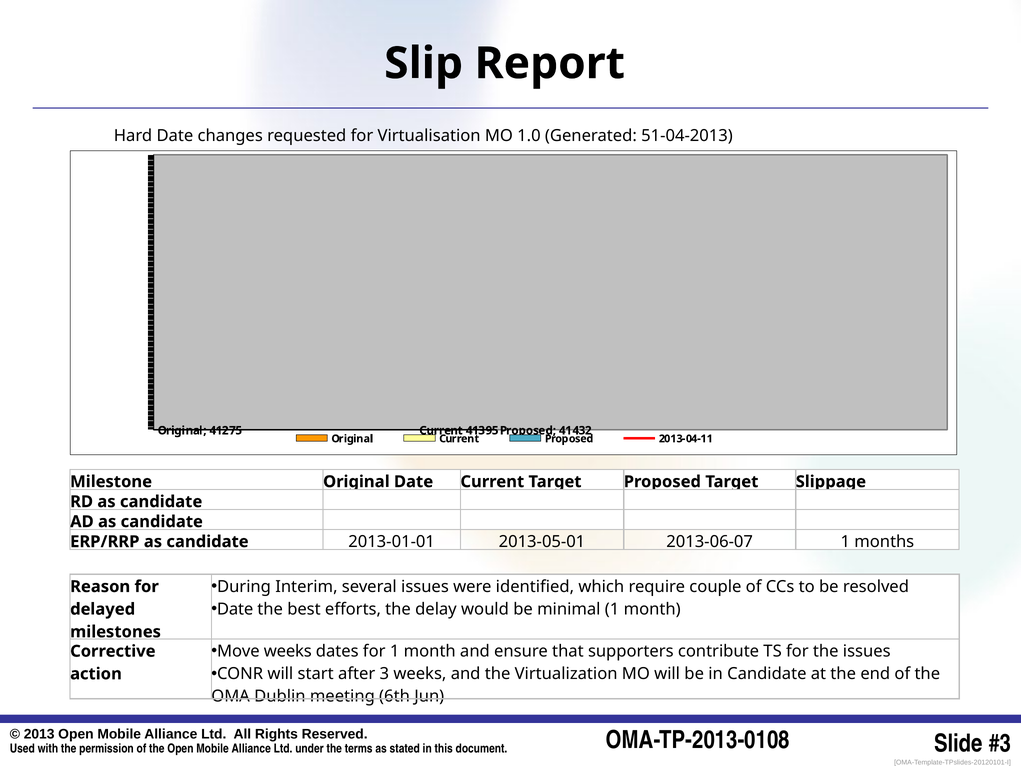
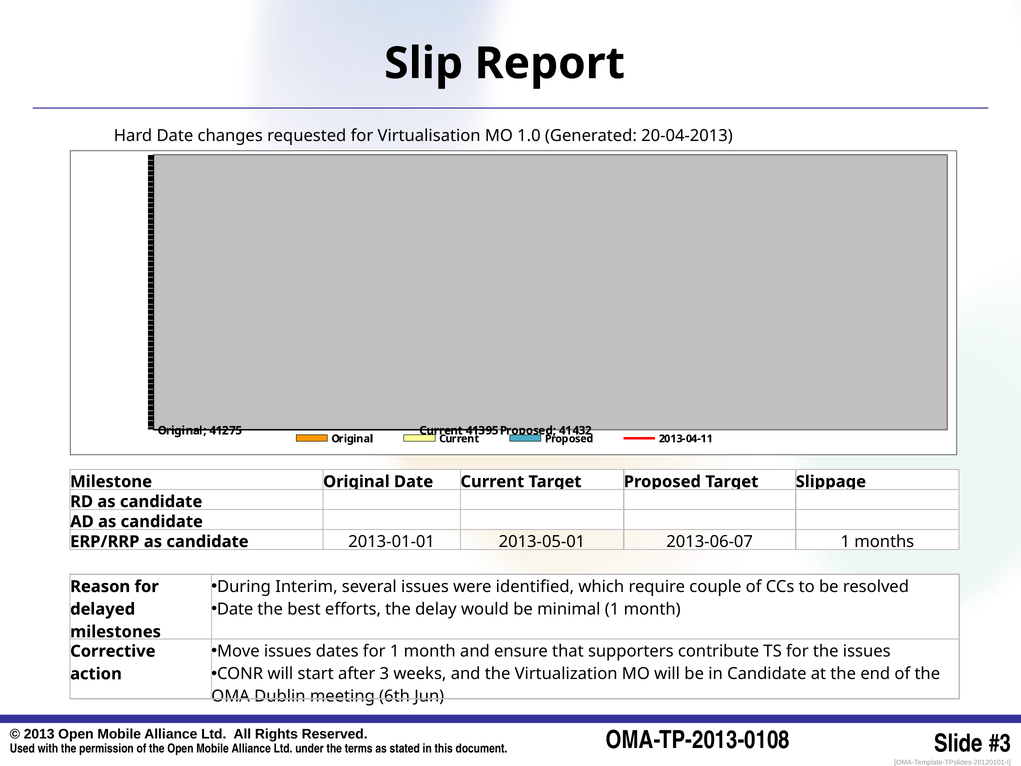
51-04-2013: 51-04-2013 -> 20-04-2013
Move weeks: weeks -> issues
